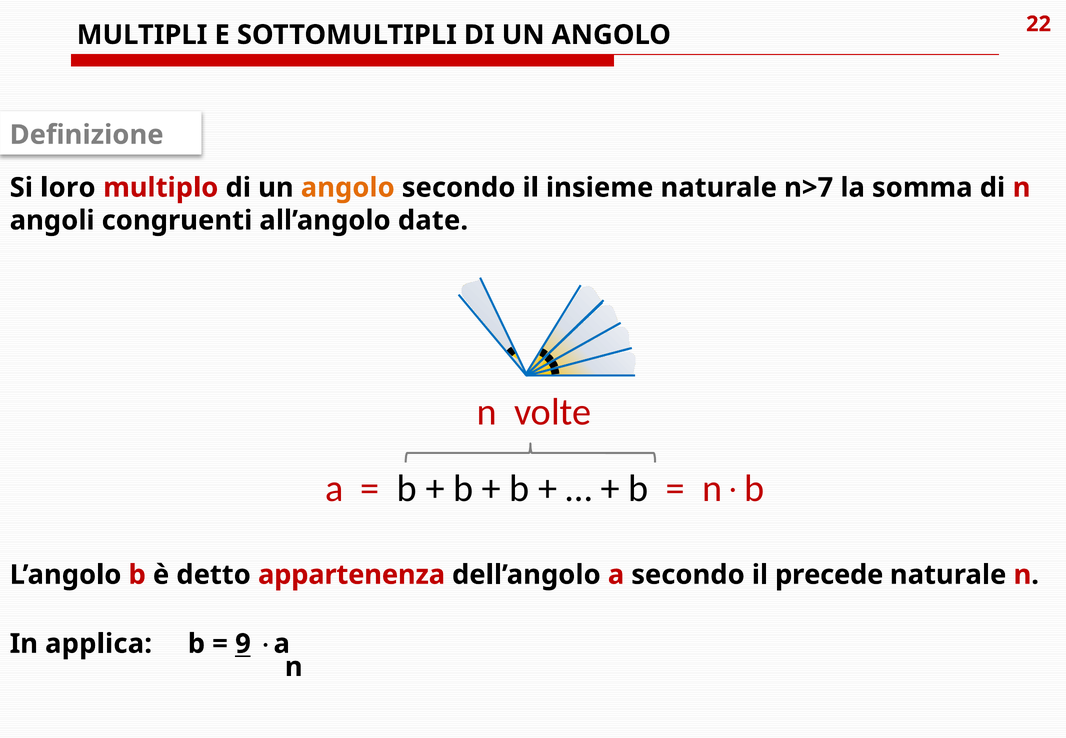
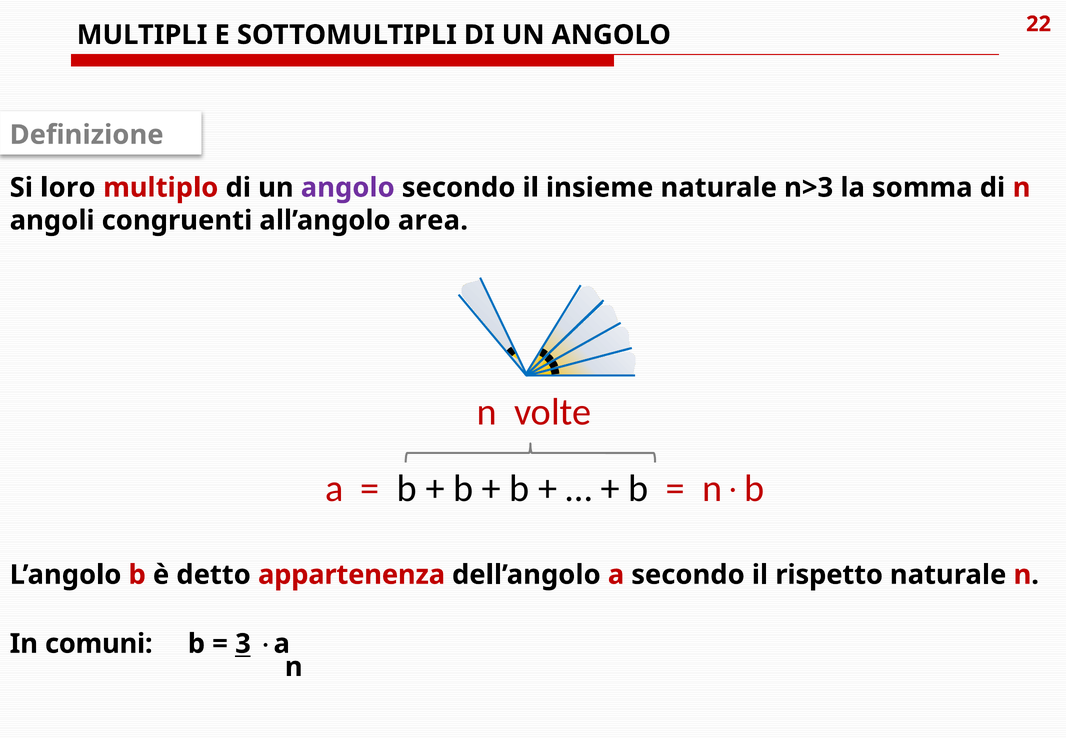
angolo at (348, 188) colour: orange -> purple
n>7: n>7 -> n>3
date: date -> area
precede: precede -> rispetto
applica: applica -> comuni
9: 9 -> 3
